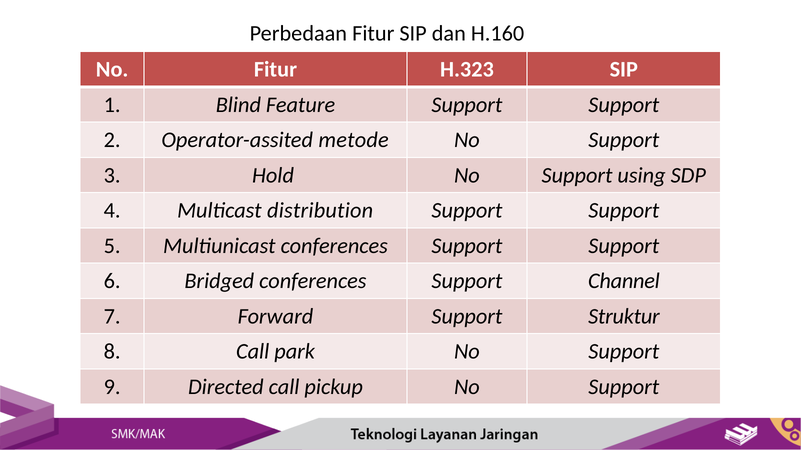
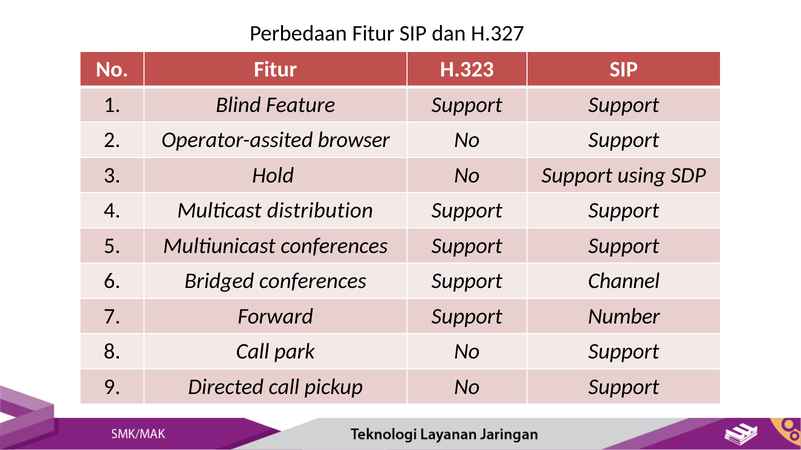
H.160: H.160 -> H.327
metode: metode -> browser
Struktur: Struktur -> Number
